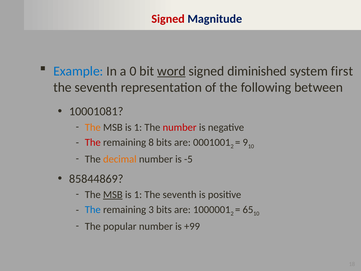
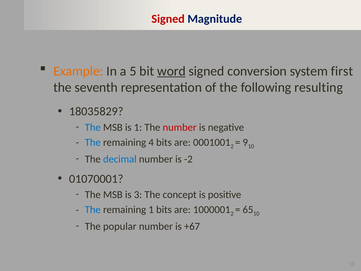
Example colour: blue -> orange
0: 0 -> 5
diminished: diminished -> conversion
between: between -> resulting
10001081: 10001081 -> 18035829
The at (93, 127) colour: orange -> blue
The at (93, 142) colour: red -> blue
8: 8 -> 4
decimal colour: orange -> blue
-5: -5 -> -2
85844869: 85844869 -> 01070001
MSB at (113, 194) underline: present -> none
1 at (138, 194): 1 -> 3
seventh at (180, 194): seventh -> concept
remaining 3: 3 -> 1
+99: +99 -> +67
